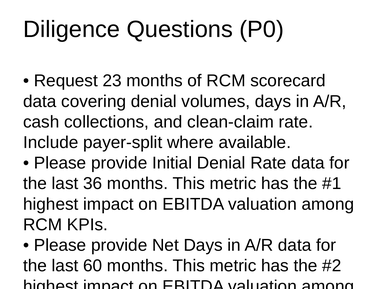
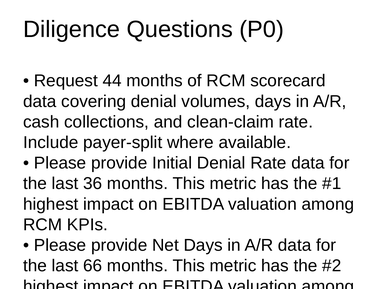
23: 23 -> 44
60: 60 -> 66
